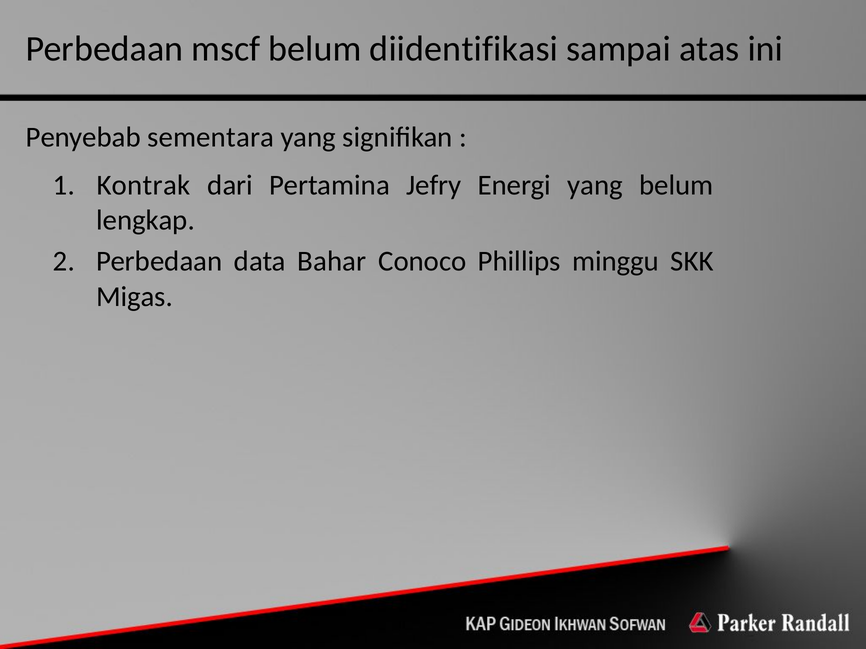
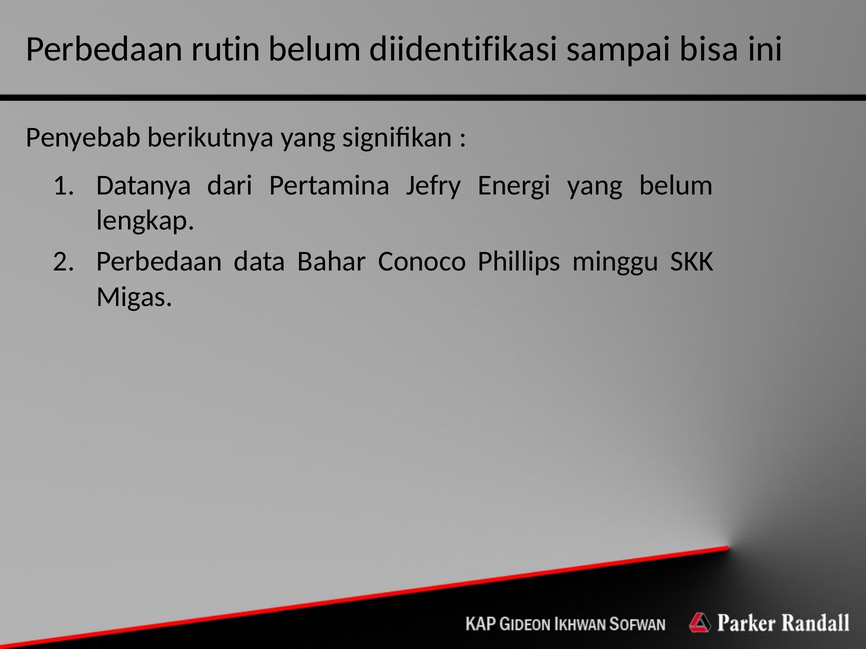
mscf: mscf -> rutin
atas: atas -> bisa
sementara: sementara -> berikutnya
Kontrak: Kontrak -> Datanya
